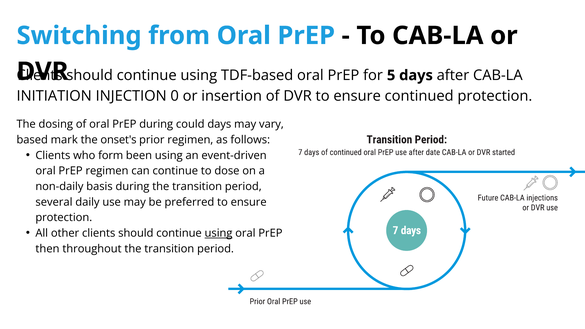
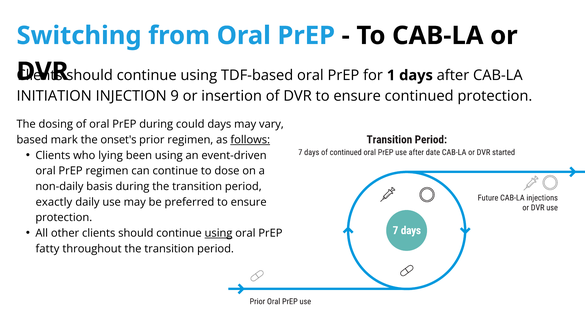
5: 5 -> 1
0: 0 -> 9
follows underline: none -> present
form: form -> lying
several: several -> exactly
then: then -> fatty
